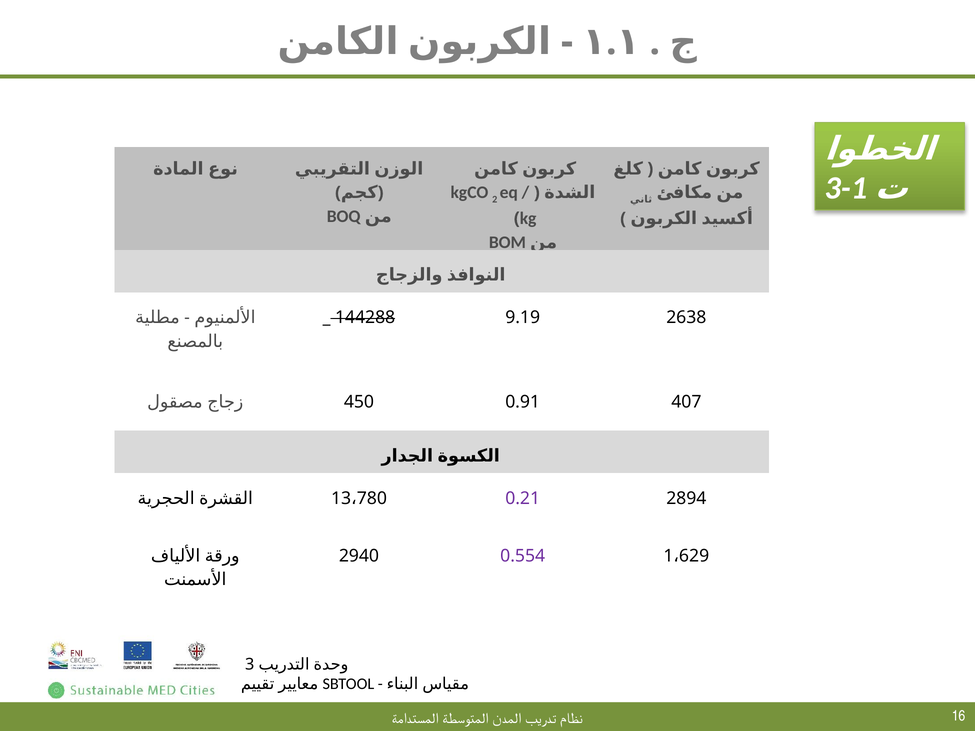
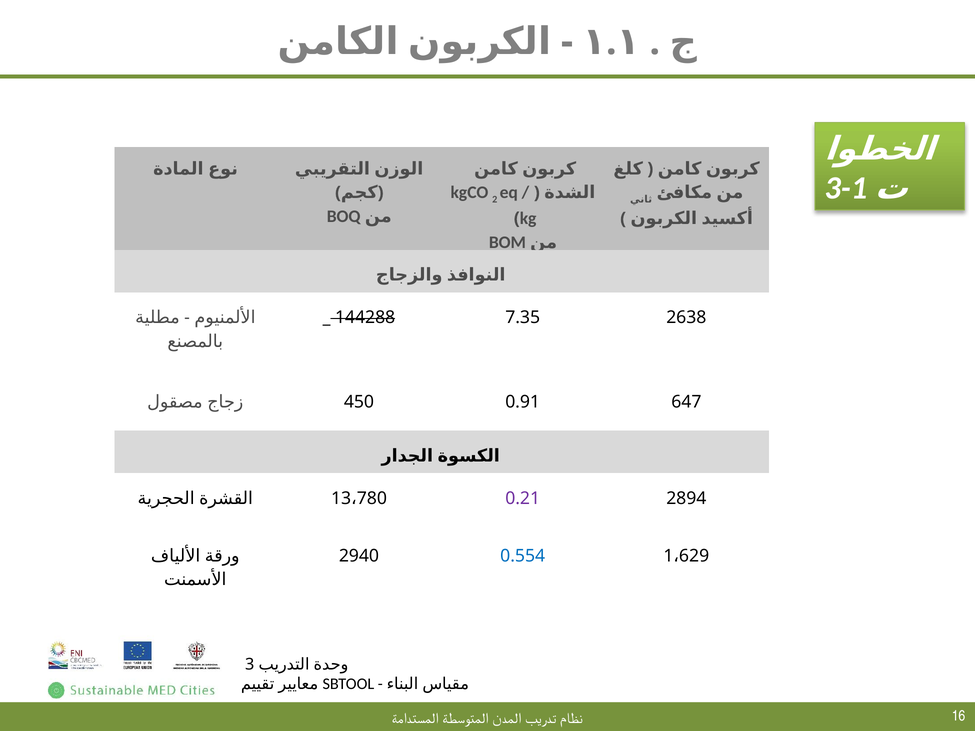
9.19: 9.19 -> 7.35
407: 407 -> 647
0.554 colour: purple -> blue
